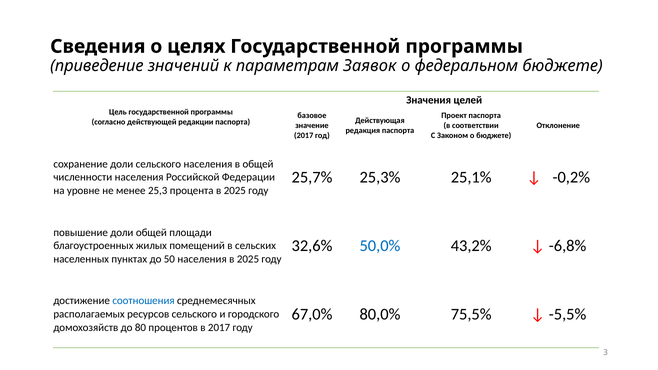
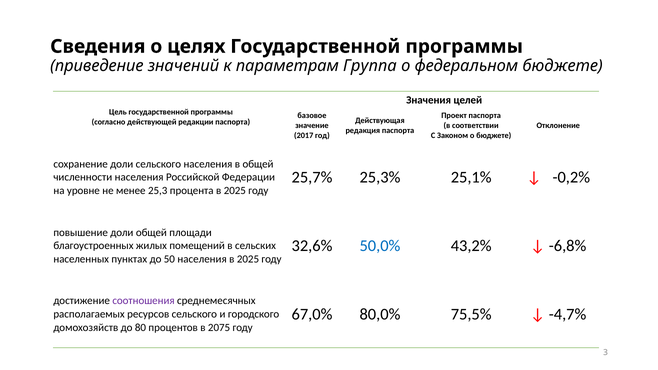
Заявок: Заявок -> Группа
соотношения colour: blue -> purple
-5,5%: -5,5% -> -4,7%
в 2017: 2017 -> 2075
